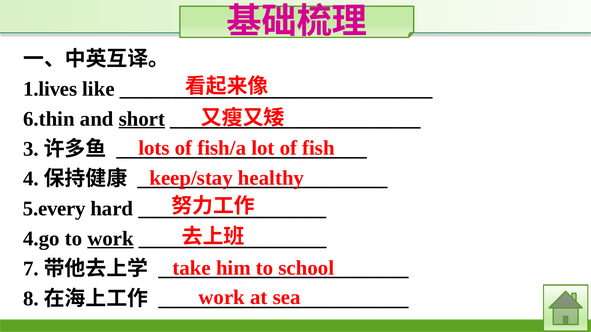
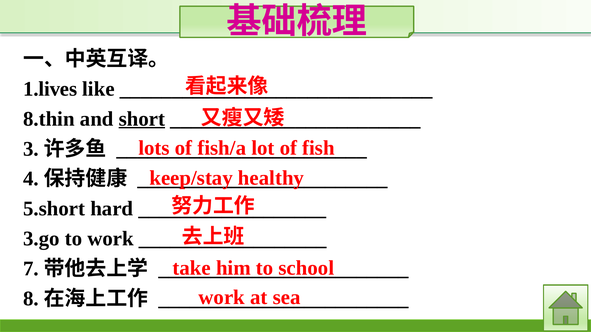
6.thin: 6.thin -> 8.thin
5.every: 5.every -> 5.short
4.go: 4.go -> 3.go
work at (111, 239) underline: present -> none
